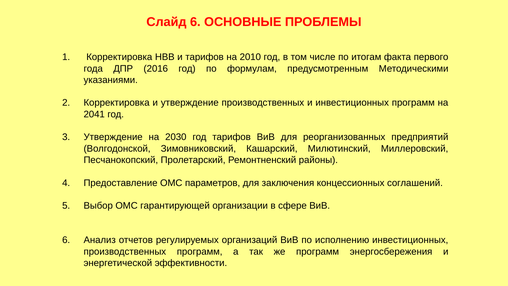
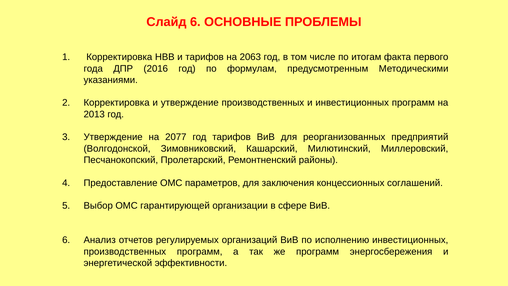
2010: 2010 -> 2063
2041: 2041 -> 2013
2030: 2030 -> 2077
